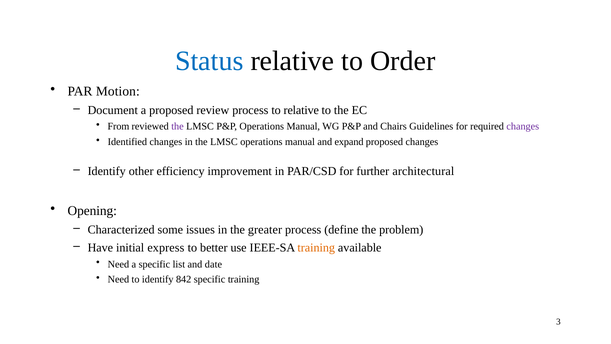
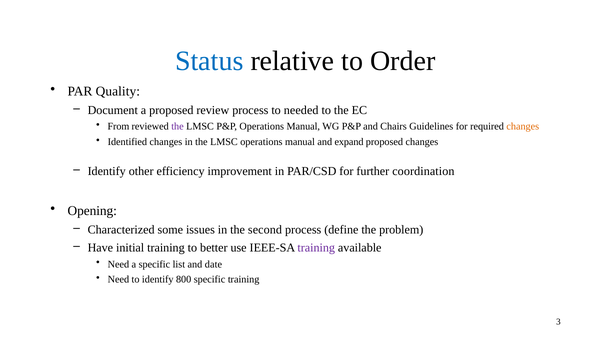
Motion: Motion -> Quality
to relative: relative -> needed
changes at (523, 126) colour: purple -> orange
architectural: architectural -> coordination
greater: greater -> second
initial express: express -> training
training at (316, 248) colour: orange -> purple
842: 842 -> 800
